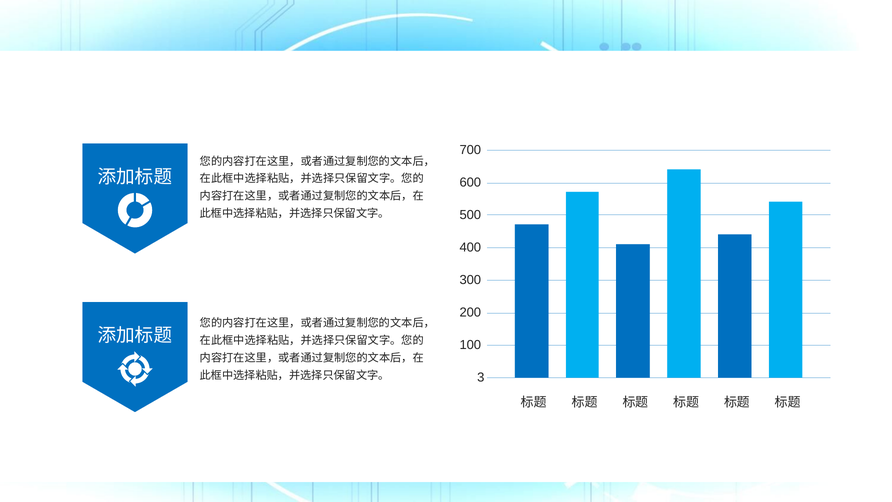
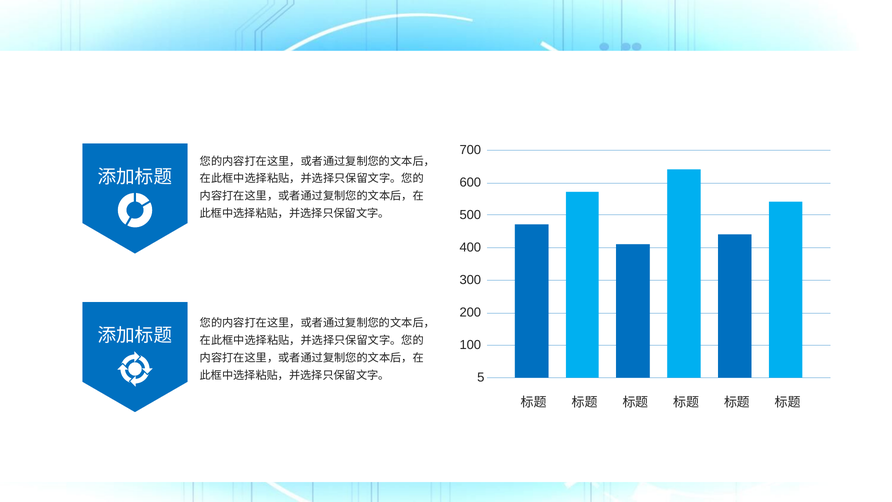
3: 3 -> 5
